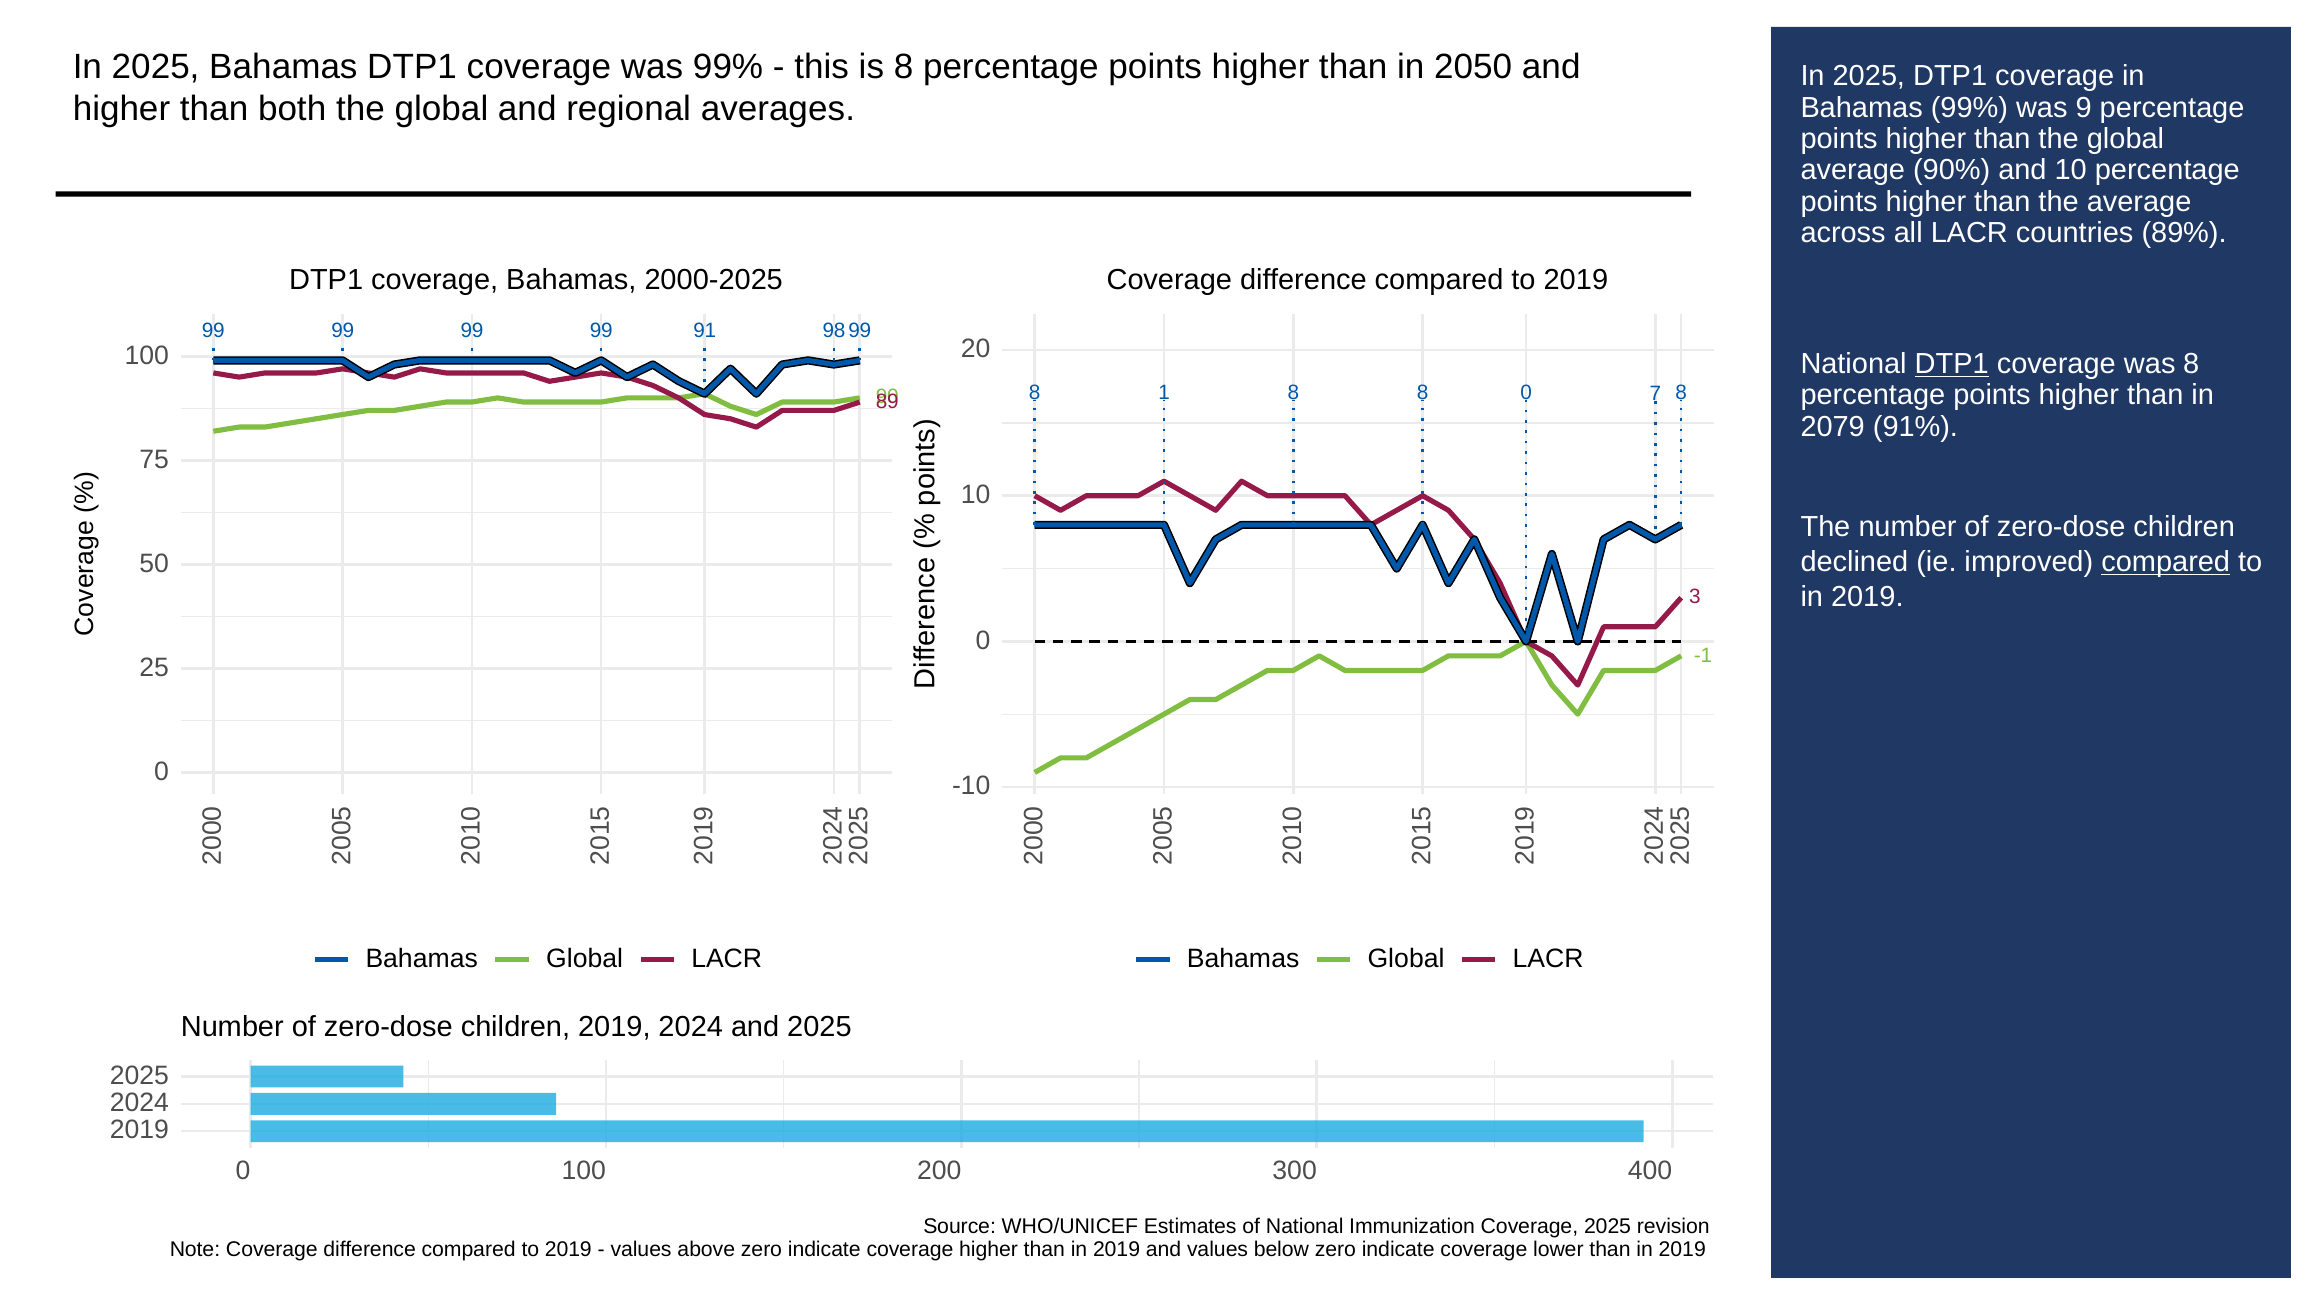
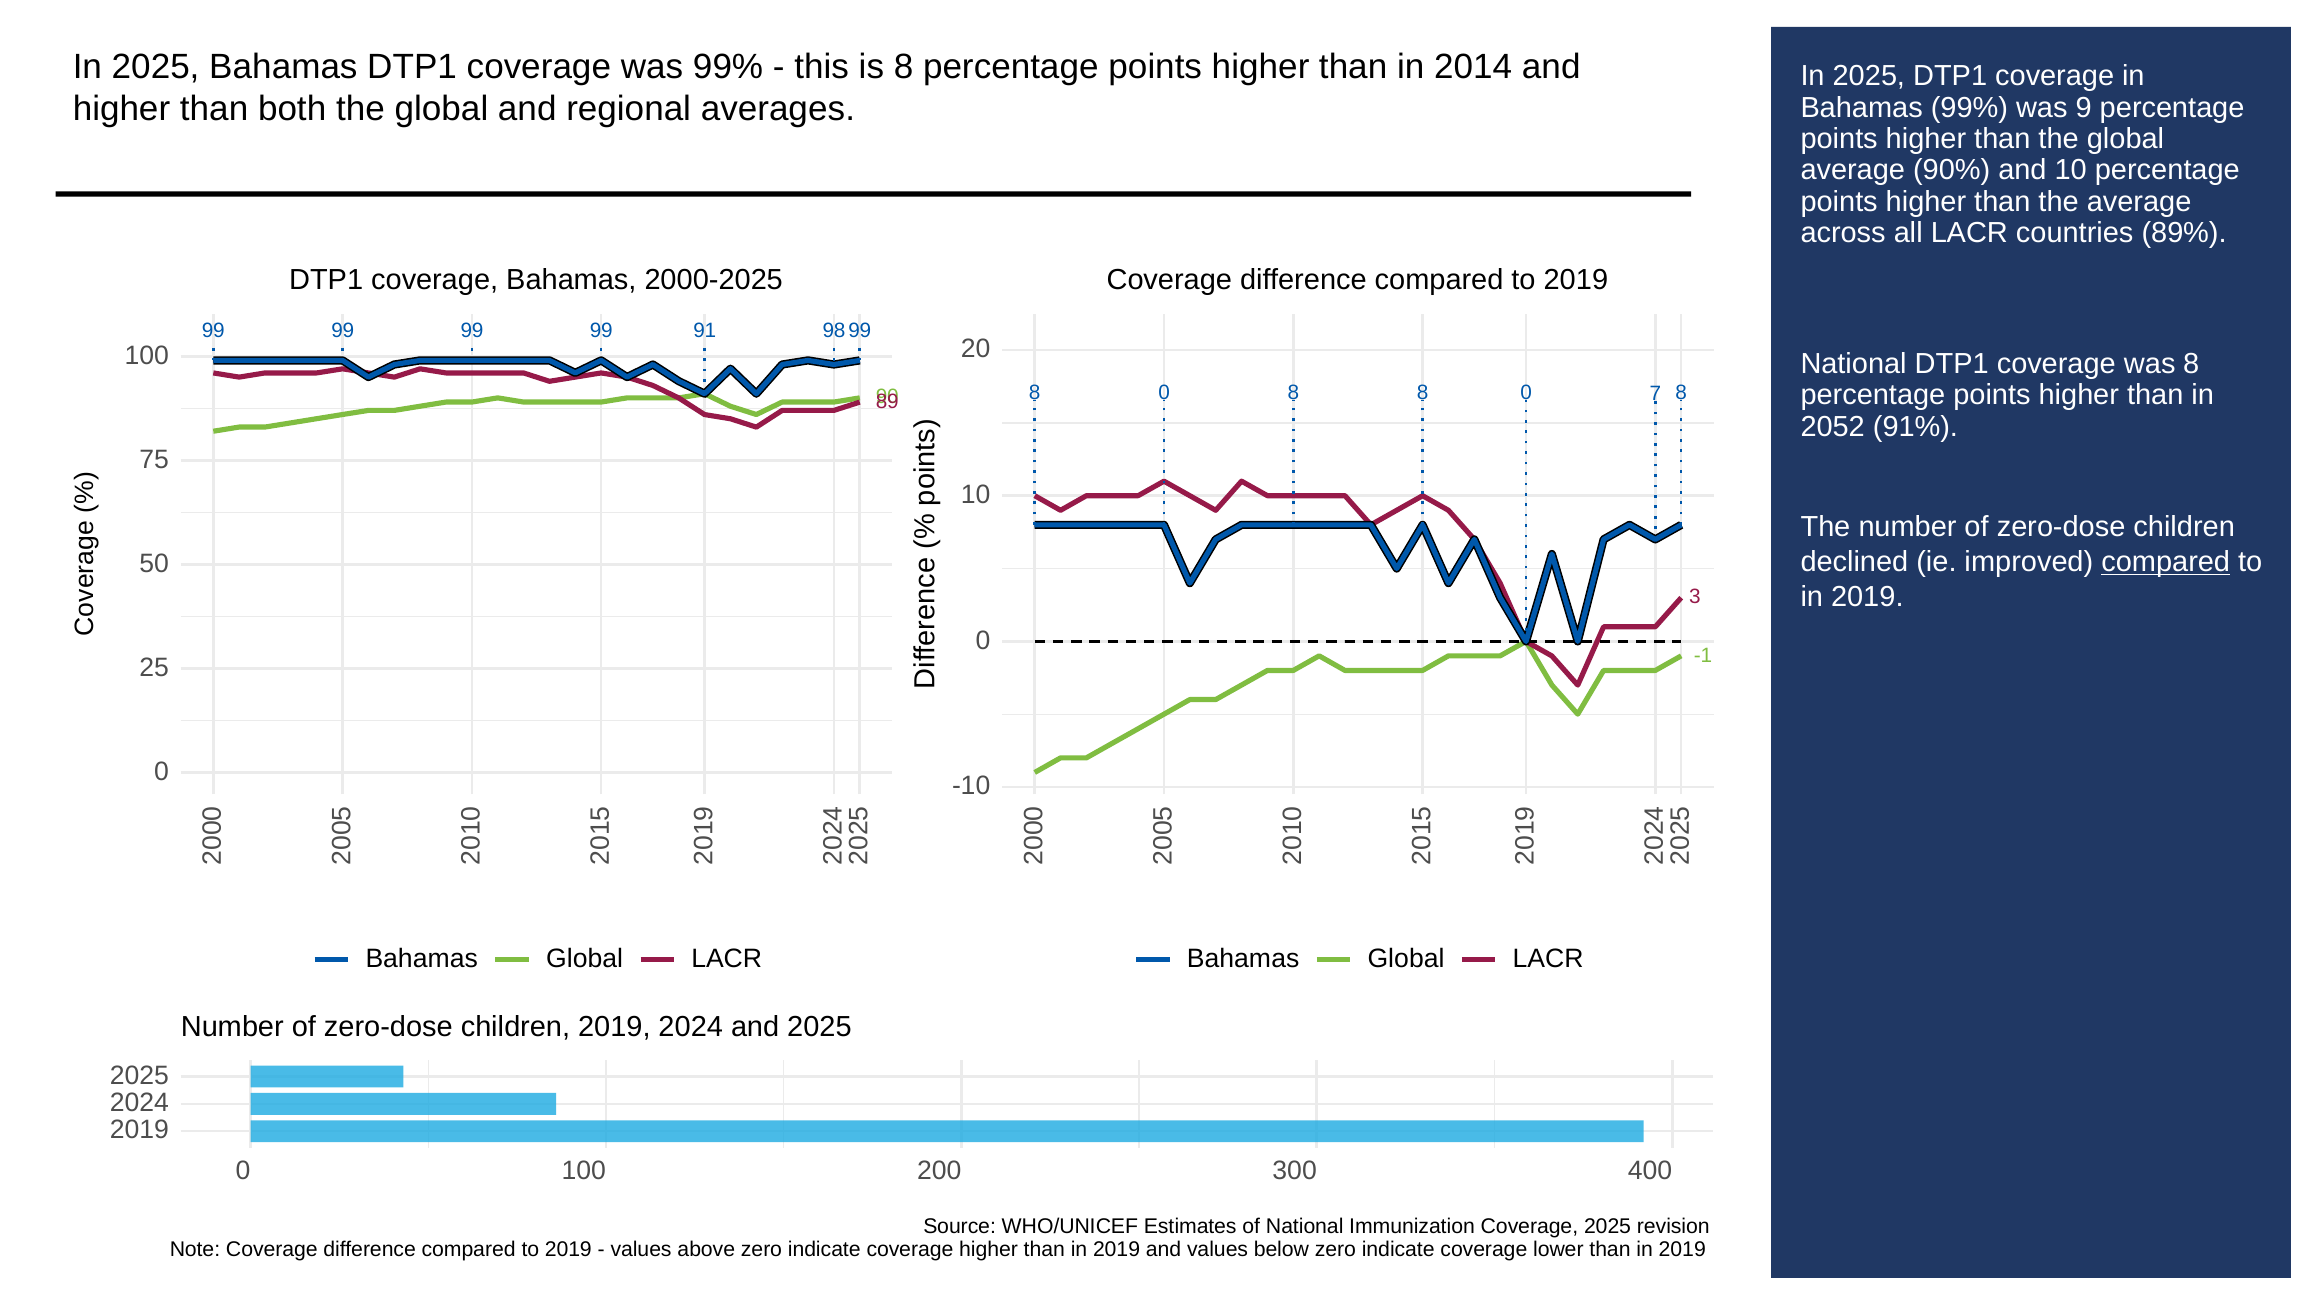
2050: 2050 -> 2014
DTP1 at (1952, 364) underline: present -> none
1 at (1164, 393): 1 -> 0
2079: 2079 -> 2052
